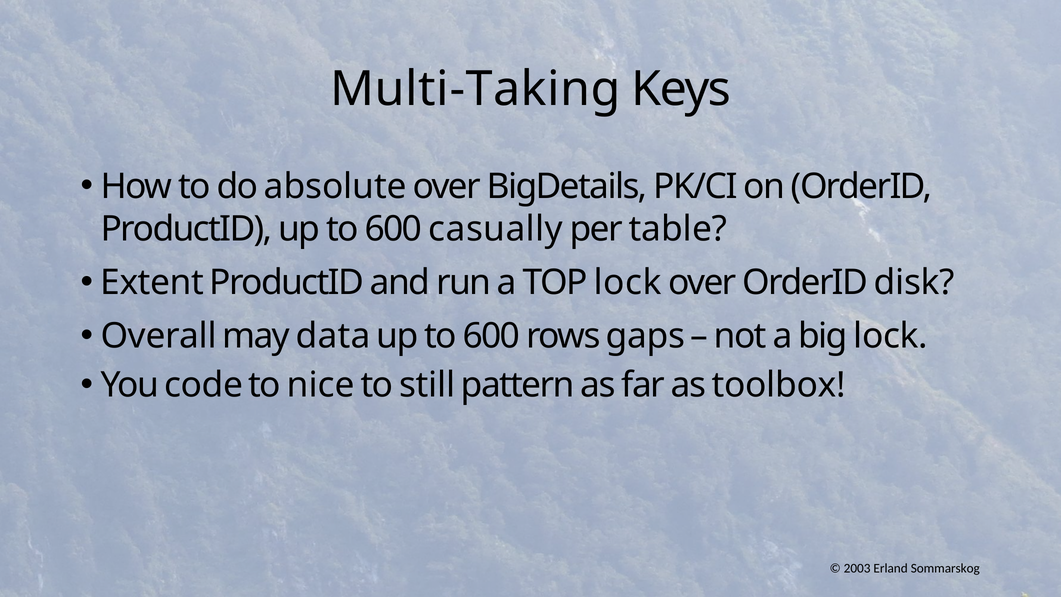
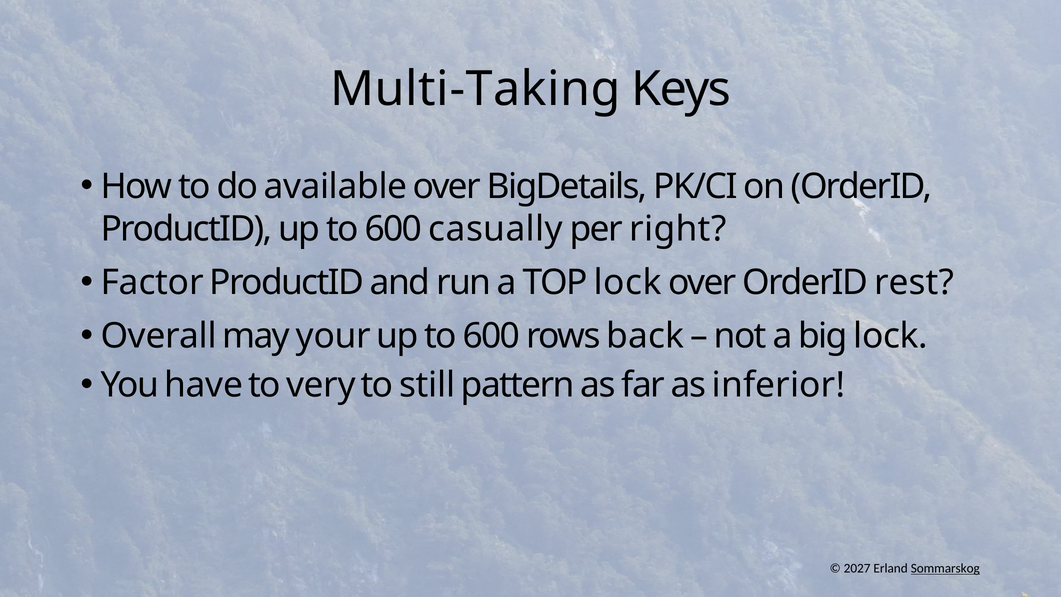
absolute: absolute -> available
table: table -> right
Extent: Extent -> Factor
disk: disk -> rest
data: data -> your
gaps: gaps -> back
code: code -> have
nice: nice -> very
toolbox: toolbox -> inferior
2003: 2003 -> 2027
Sommarskog underline: none -> present
